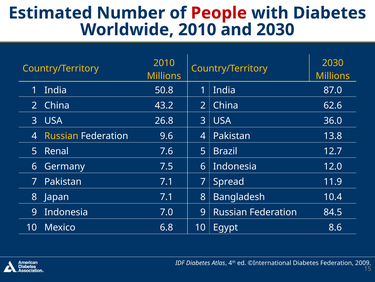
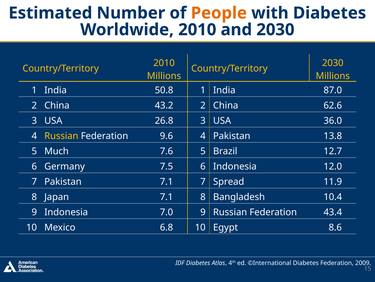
People colour: red -> orange
Renal: Renal -> Much
84.5: 84.5 -> 43.4
